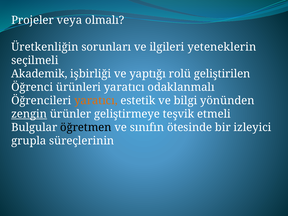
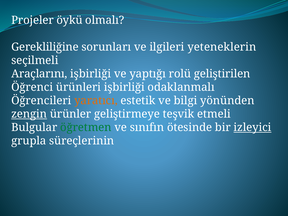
veya: veya -> öykü
Üretkenliğin: Üretkenliğin -> Gerekliliğine
Akademik: Akademik -> Araçlarını
ürünleri yaratıcı: yaratıcı -> işbirliği
öğretmen colour: black -> green
izleyici underline: none -> present
